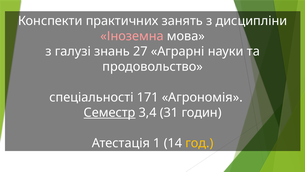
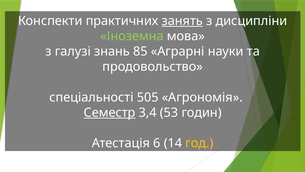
занять underline: none -> present
Іноземна colour: pink -> light green
27: 27 -> 85
171: 171 -> 505
31: 31 -> 53
1: 1 -> 6
